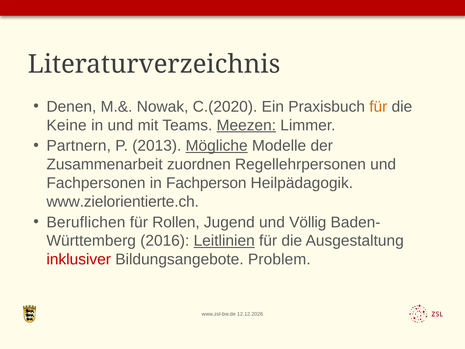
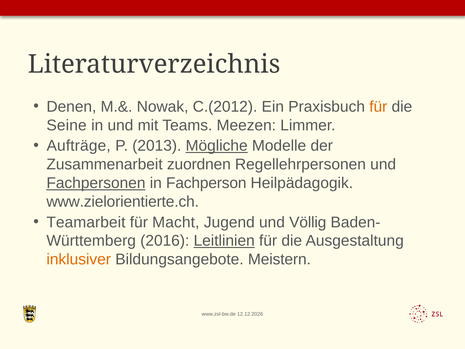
C.(2020: C.(2020 -> C.(2012
Keine: Keine -> Seine
Meezen underline: present -> none
Partnern: Partnern -> Aufträge
Fachpersonen underline: none -> present
Beruflichen: Beruflichen -> Teamarbeit
Rollen: Rollen -> Macht
inklusiver colour: red -> orange
Problem: Problem -> Meistern
